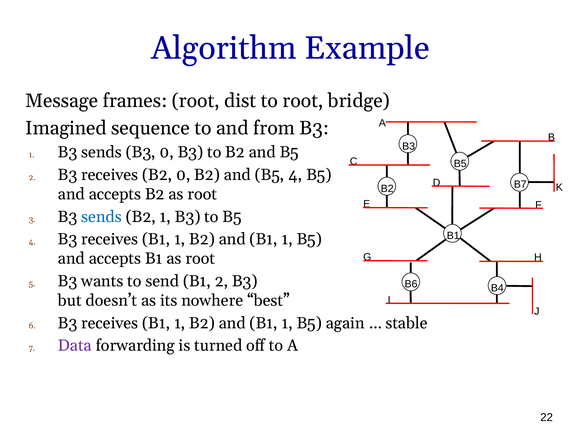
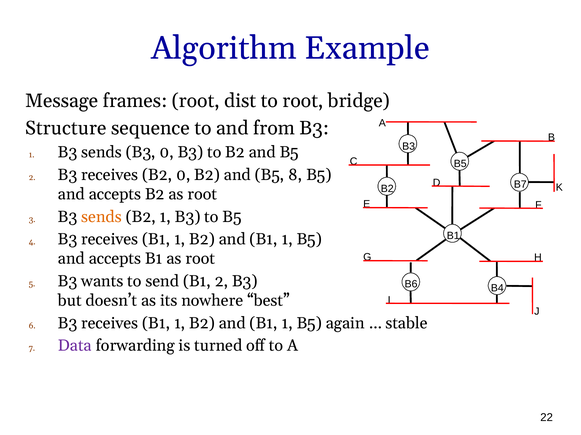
Imagined: Imagined -> Structure
and B5 4: 4 -> 8
sends at (102, 217) colour: blue -> orange
